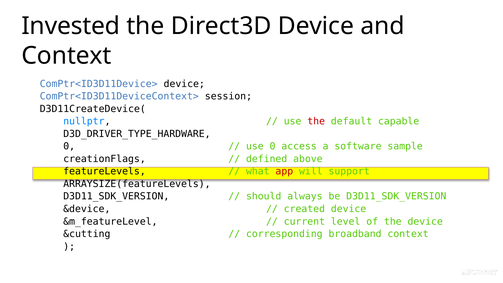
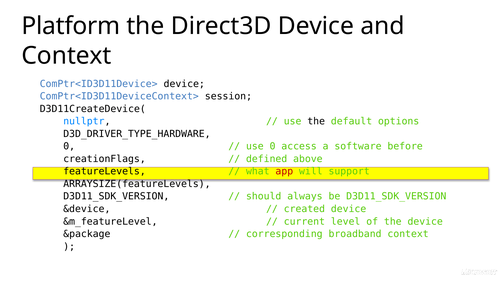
Invested: Invested -> Platform
the at (316, 121) colour: red -> black
capable: capable -> options
sample: sample -> before
&cutting: &cutting -> &package
